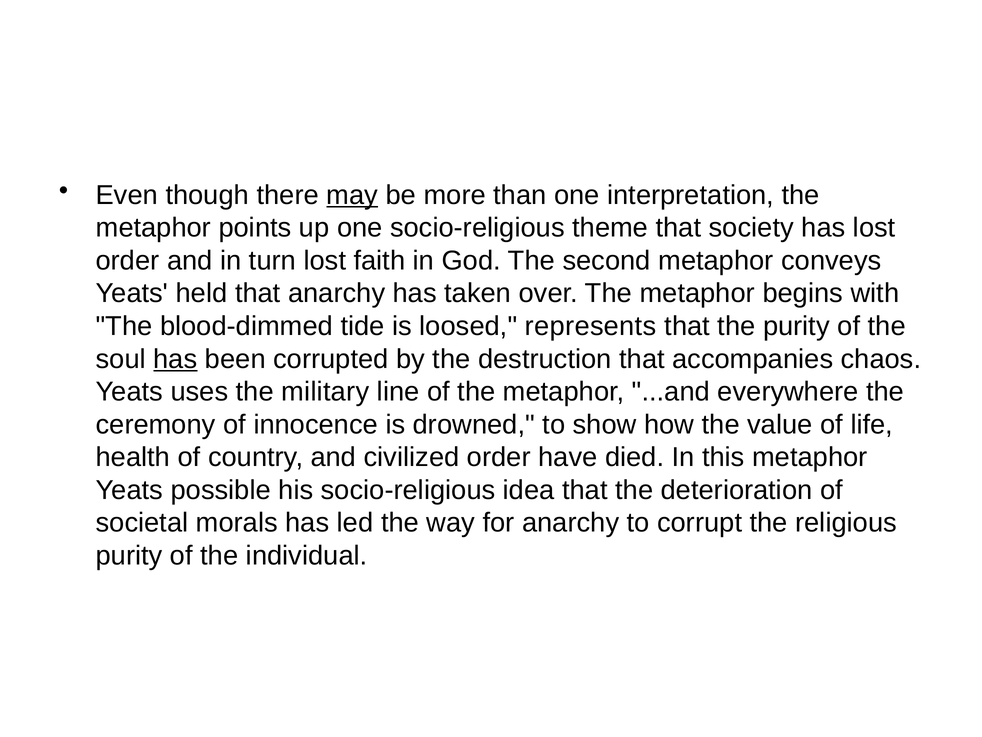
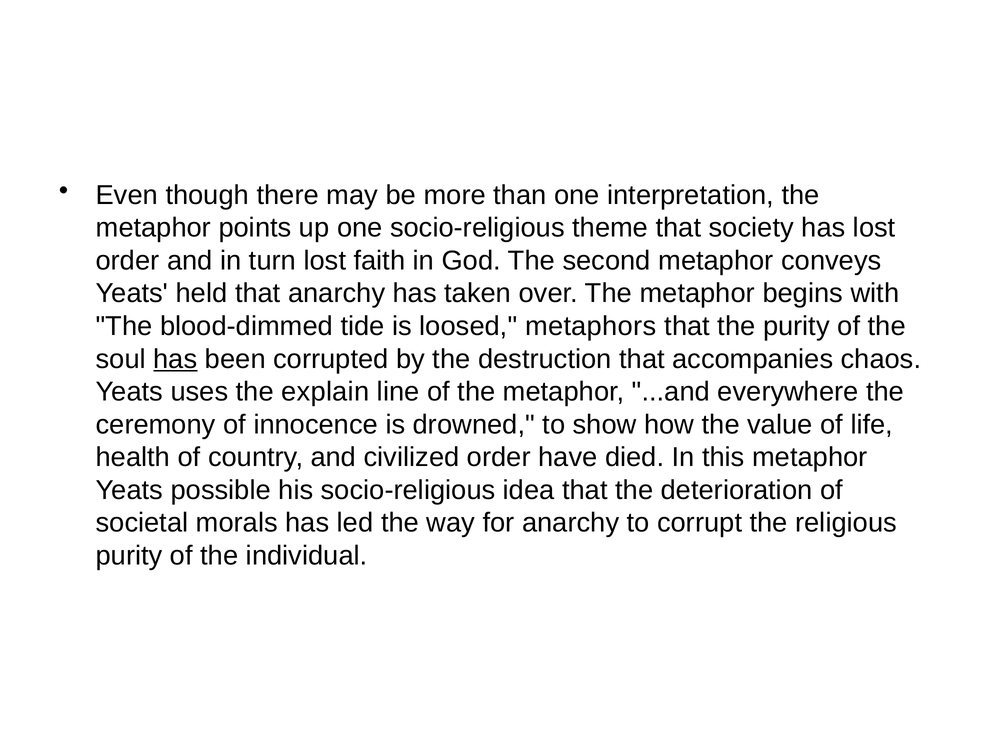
may underline: present -> none
represents: represents -> metaphors
military: military -> explain
